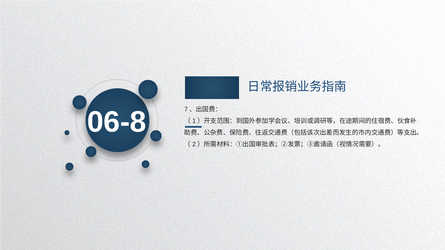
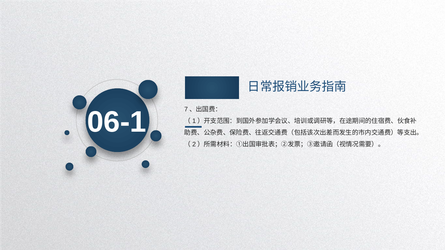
06-8: 06-8 -> 06-1
